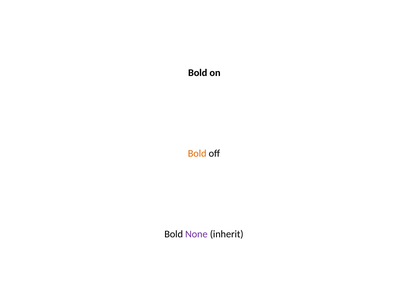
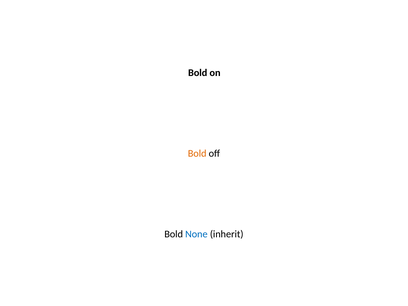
None colour: purple -> blue
